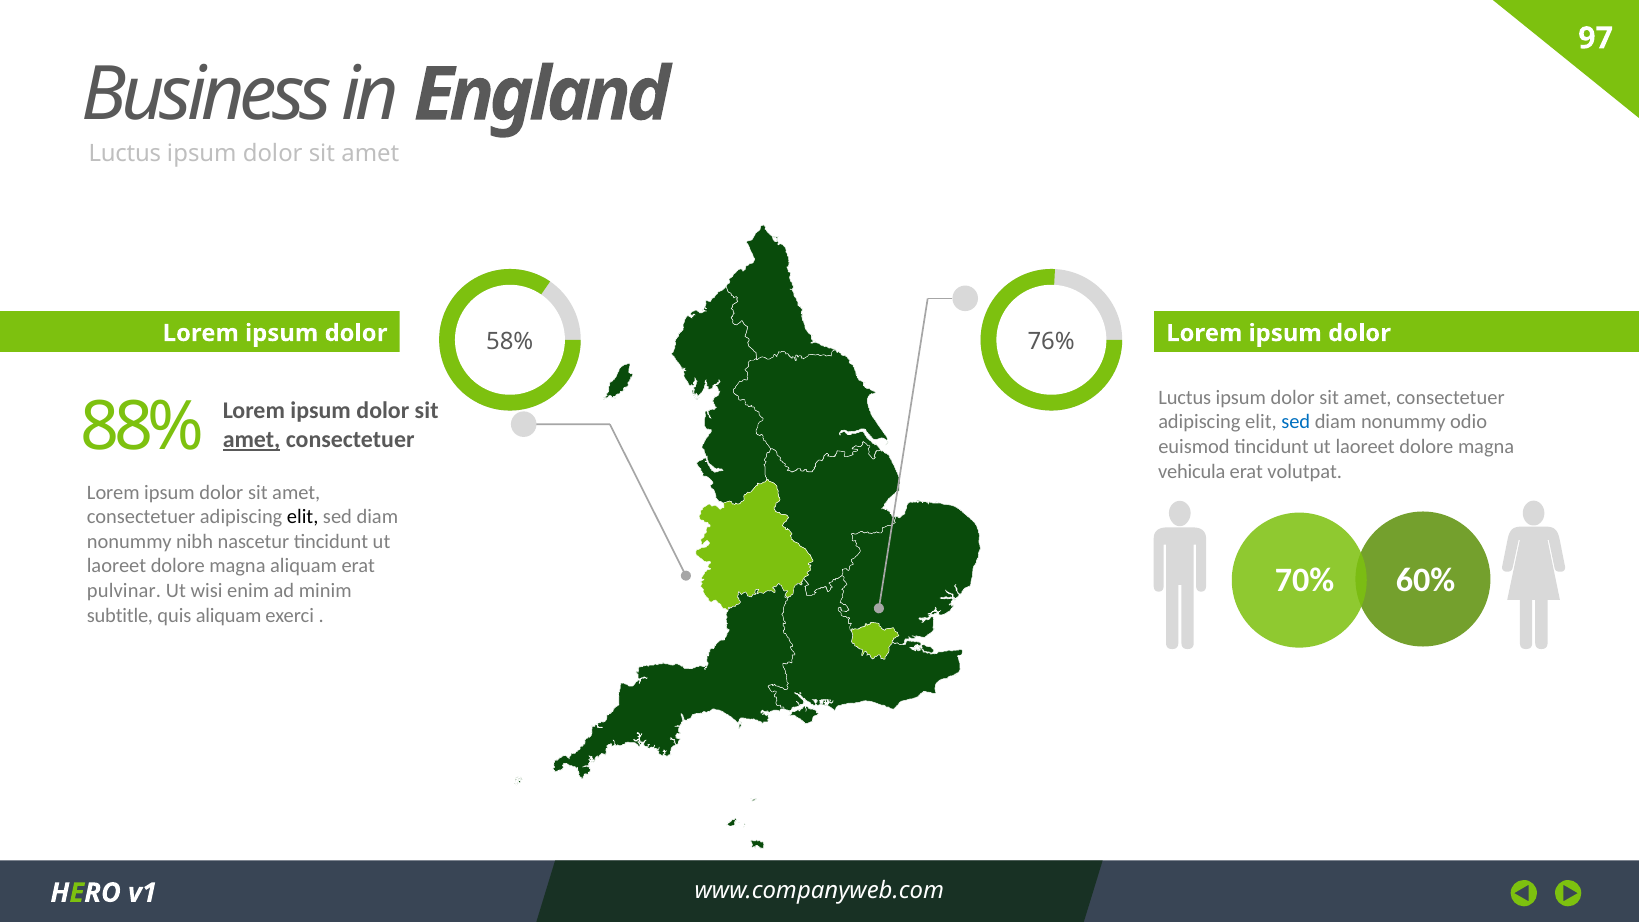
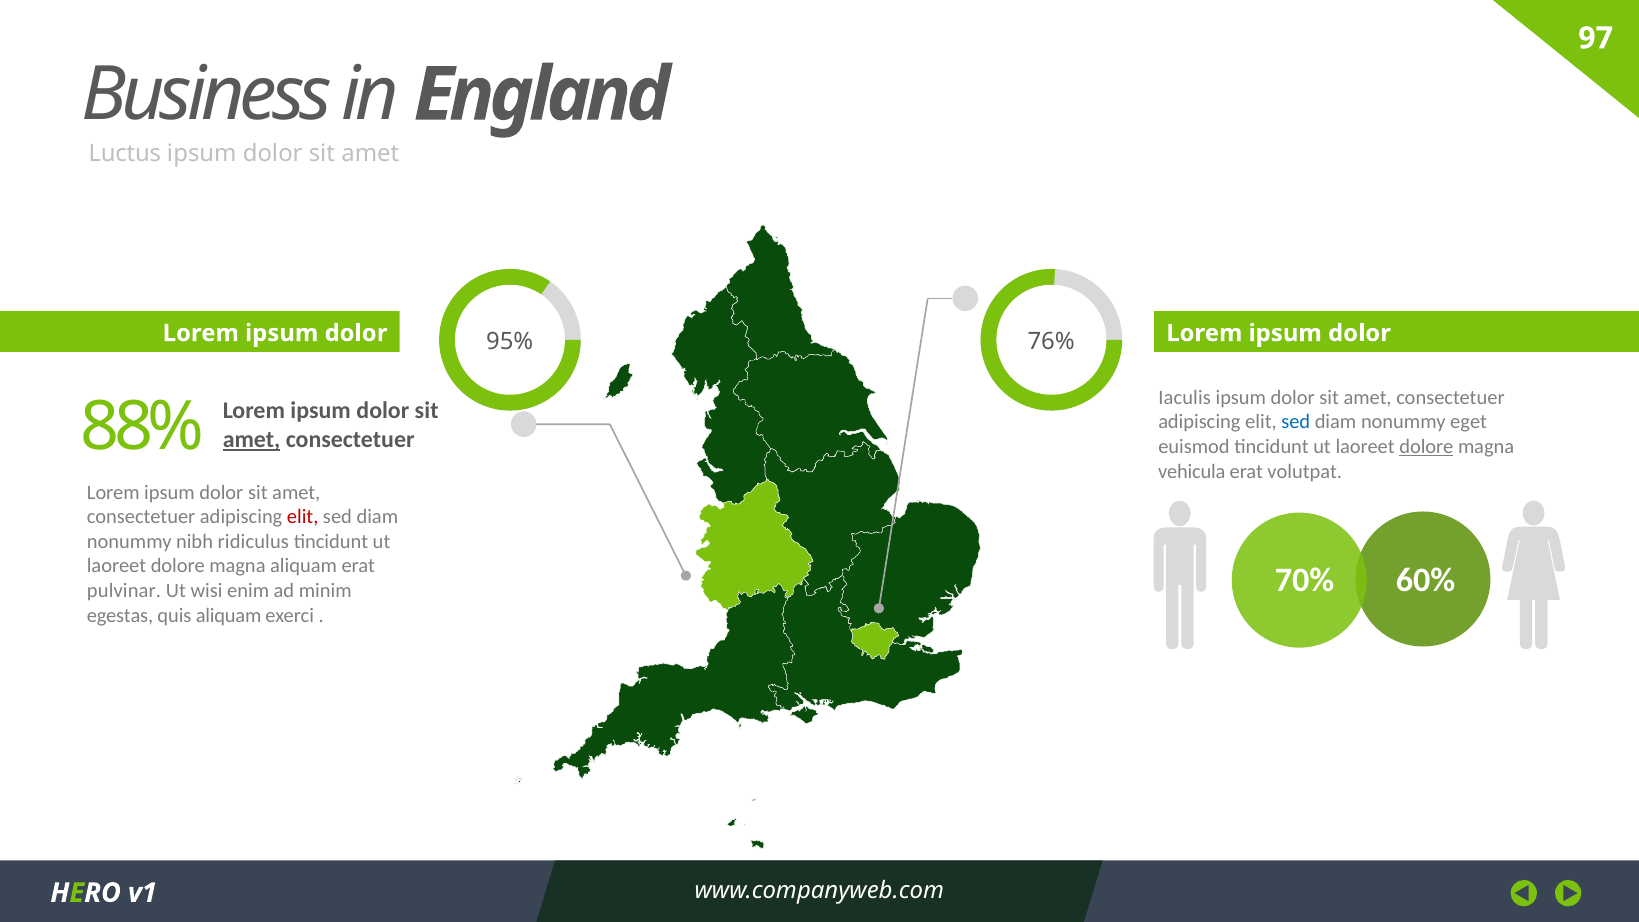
58%: 58% -> 95%
Luctus at (1185, 398): Luctus -> Iaculis
odio: odio -> eget
dolore at (1426, 447) underline: none -> present
elit at (303, 517) colour: black -> red
nascetur: nascetur -> ridiculus
subtitle: subtitle -> egestas
